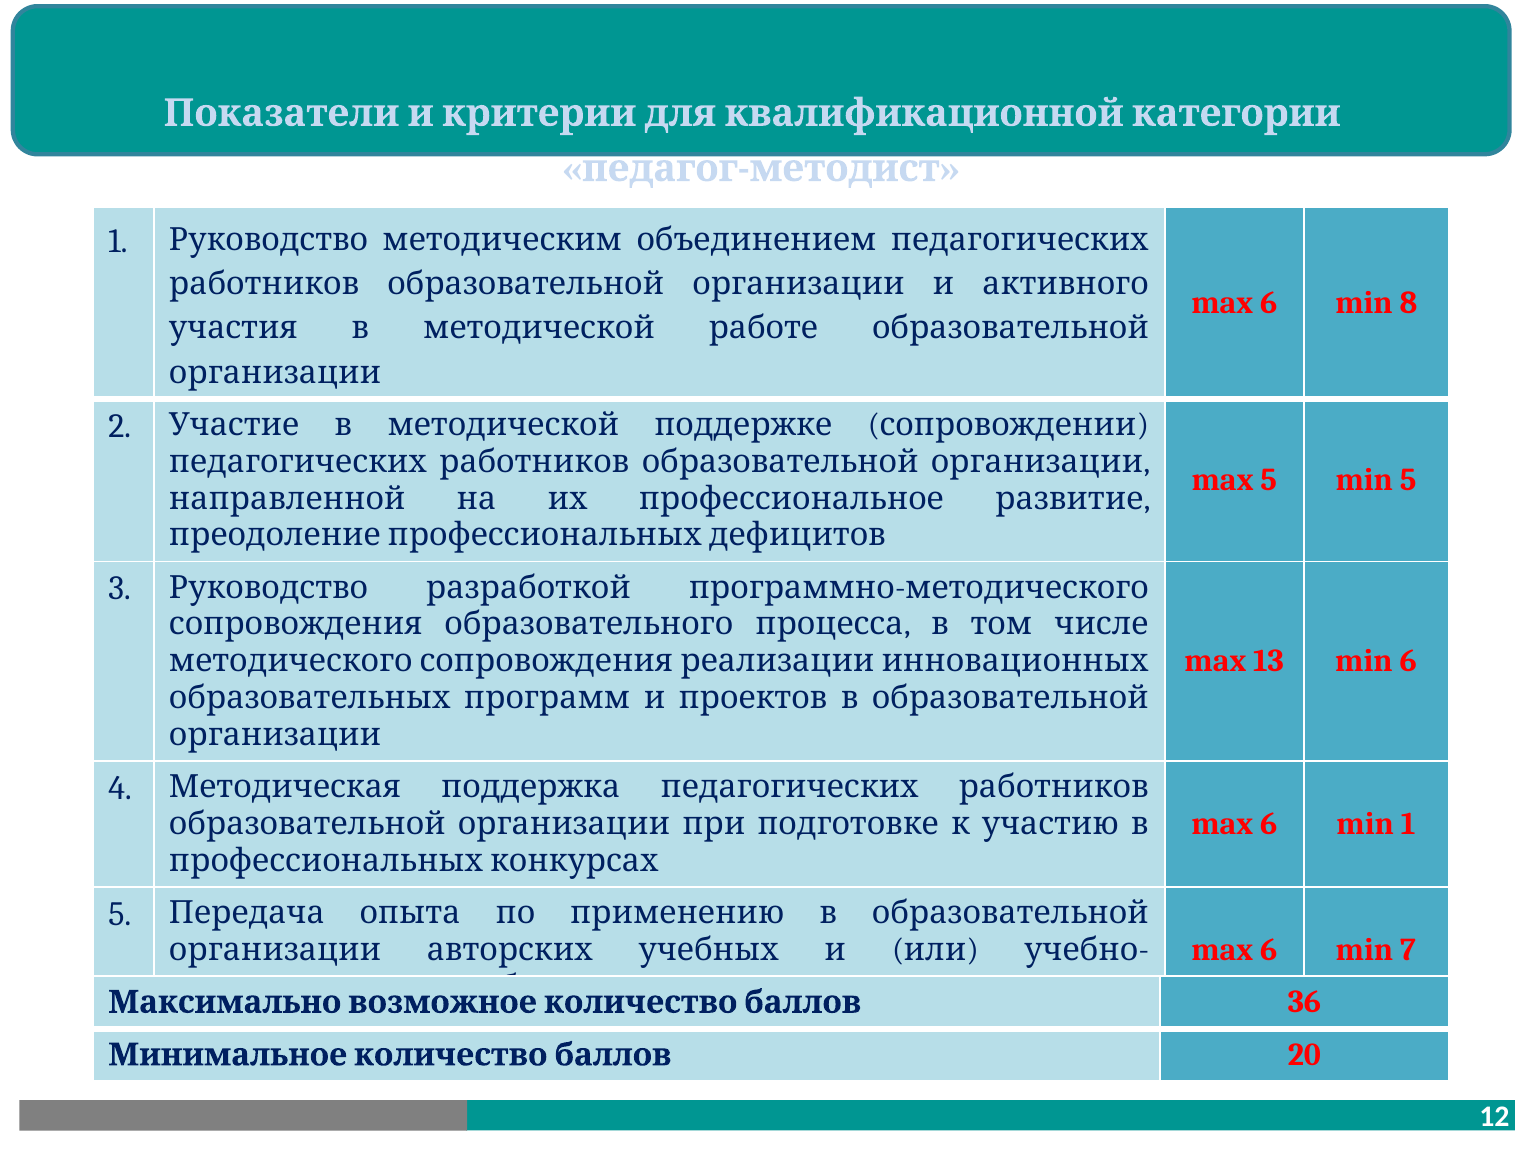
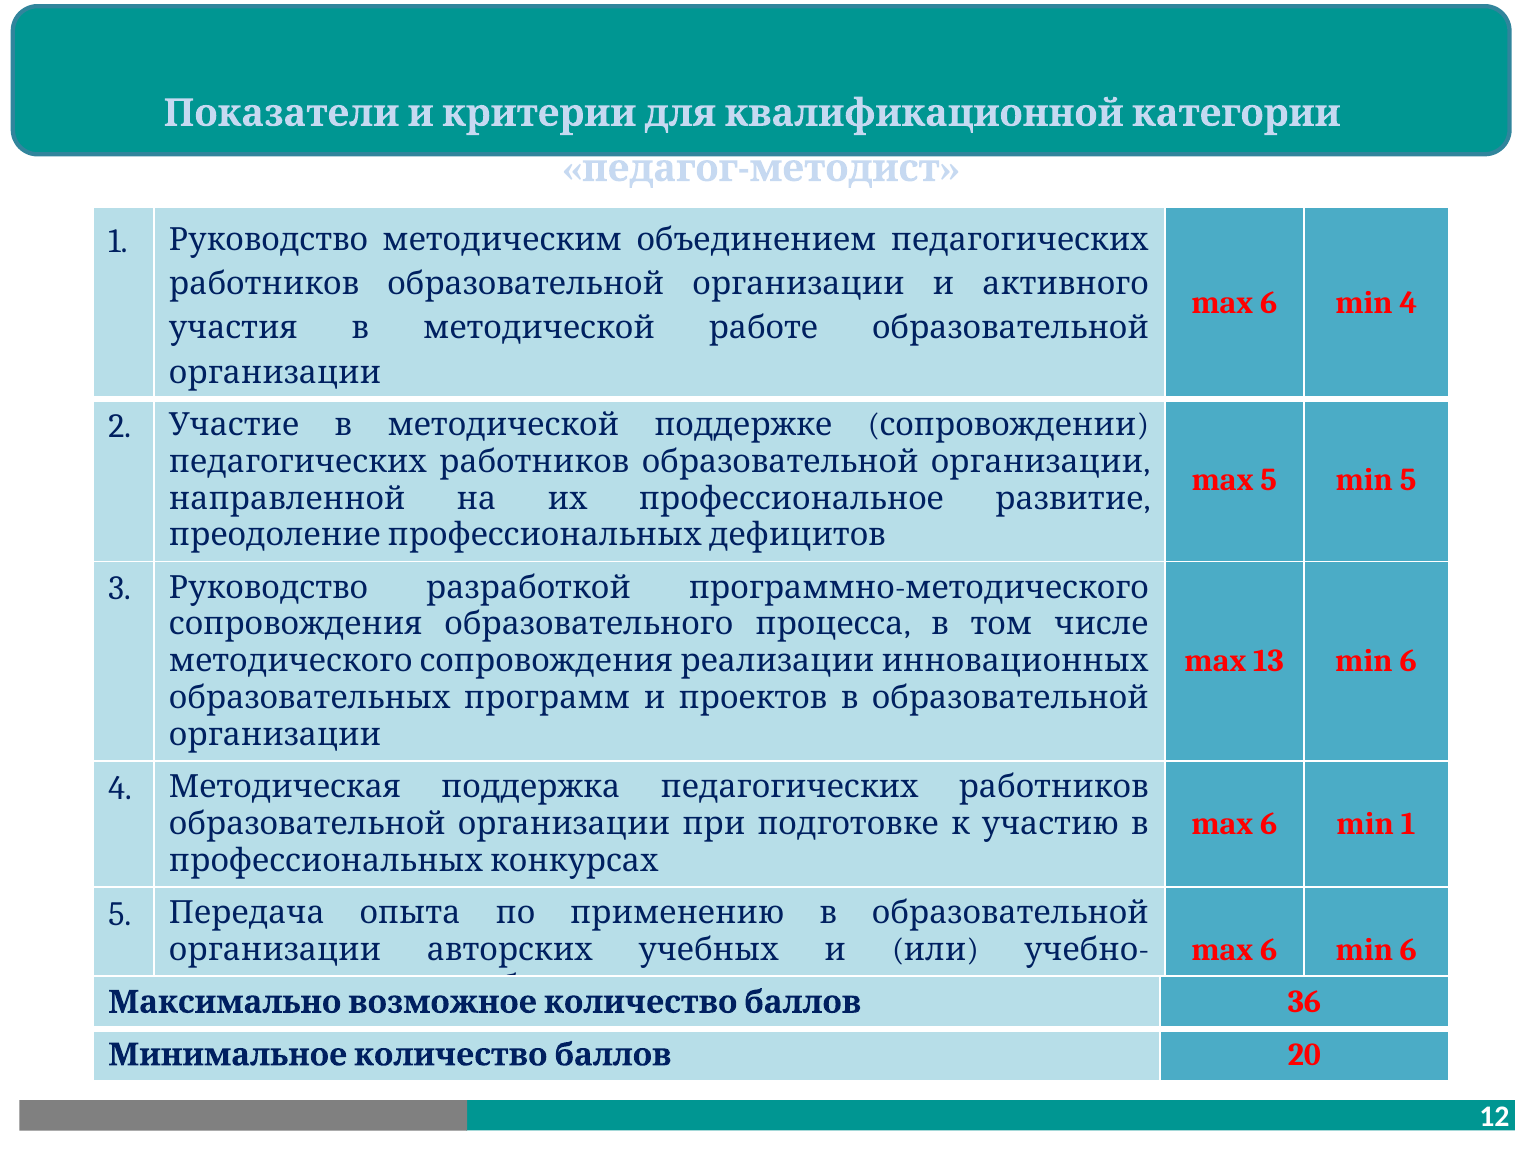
min 8: 8 -> 4
6 min 7: 7 -> 6
